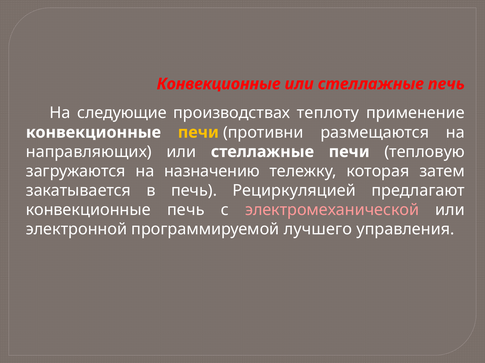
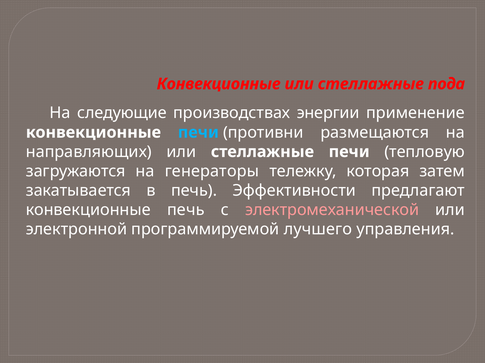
стеллажные печь: печь -> пода
теплоту: теплоту -> энергии
печи at (198, 133) colour: yellow -> light blue
назначению: назначению -> генераторы
Рециркуляцией: Рециркуляцией -> Эффективности
